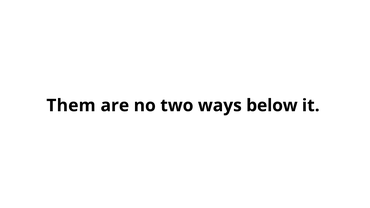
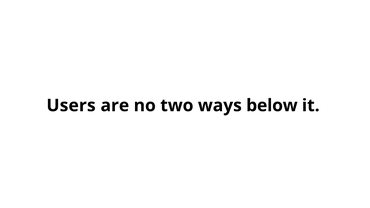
Them: Them -> Users
